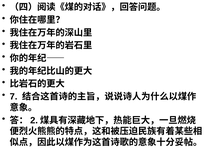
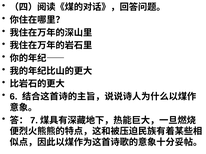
7: 7 -> 6
2: 2 -> 7
